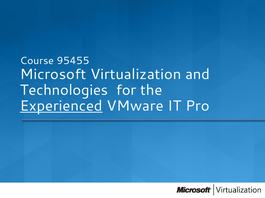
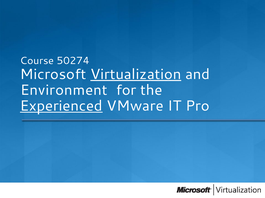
95455: 95455 -> 50274
Virtualization underline: none -> present
Technologies: Technologies -> Environment
